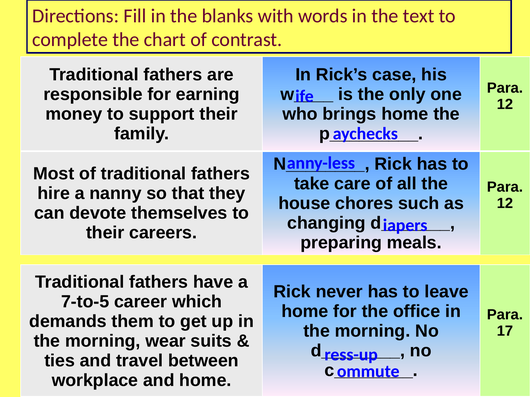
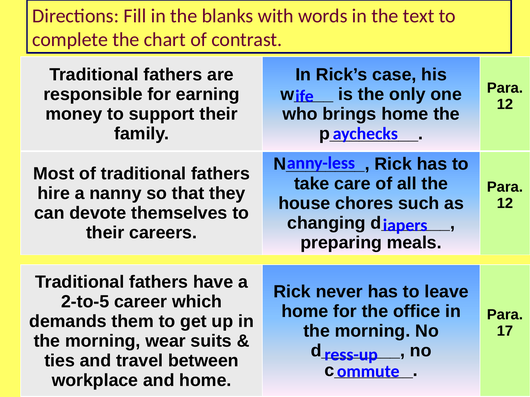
7-to-5: 7-to-5 -> 2-to-5
